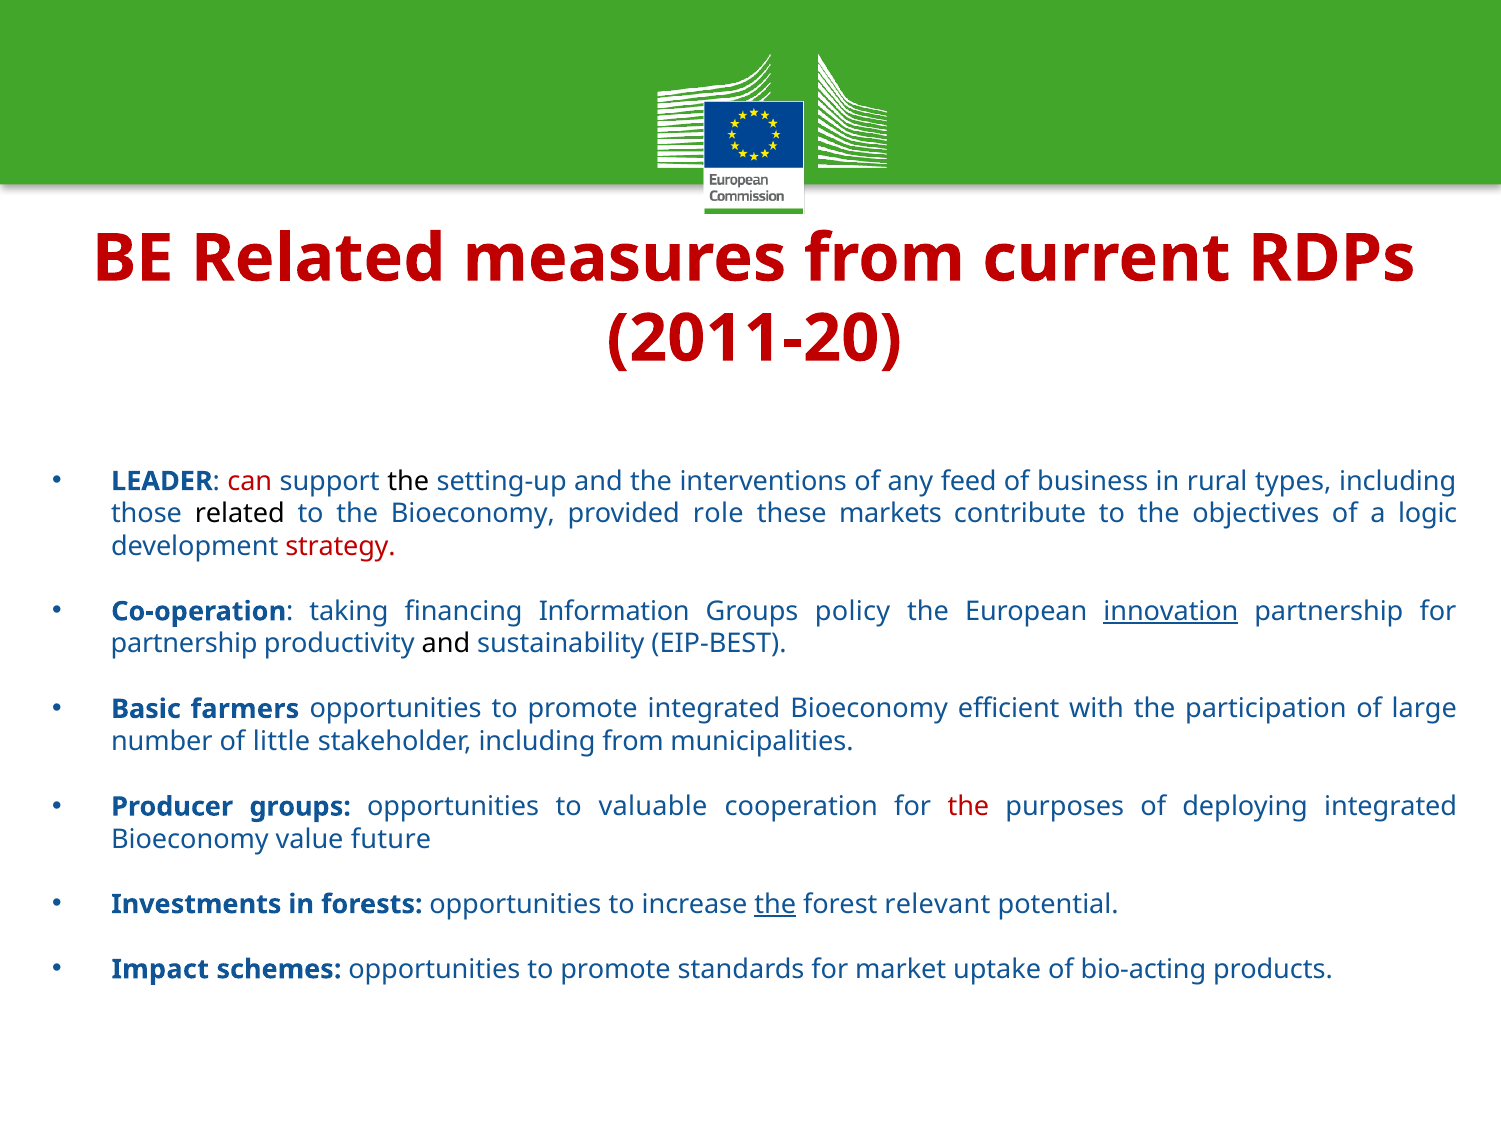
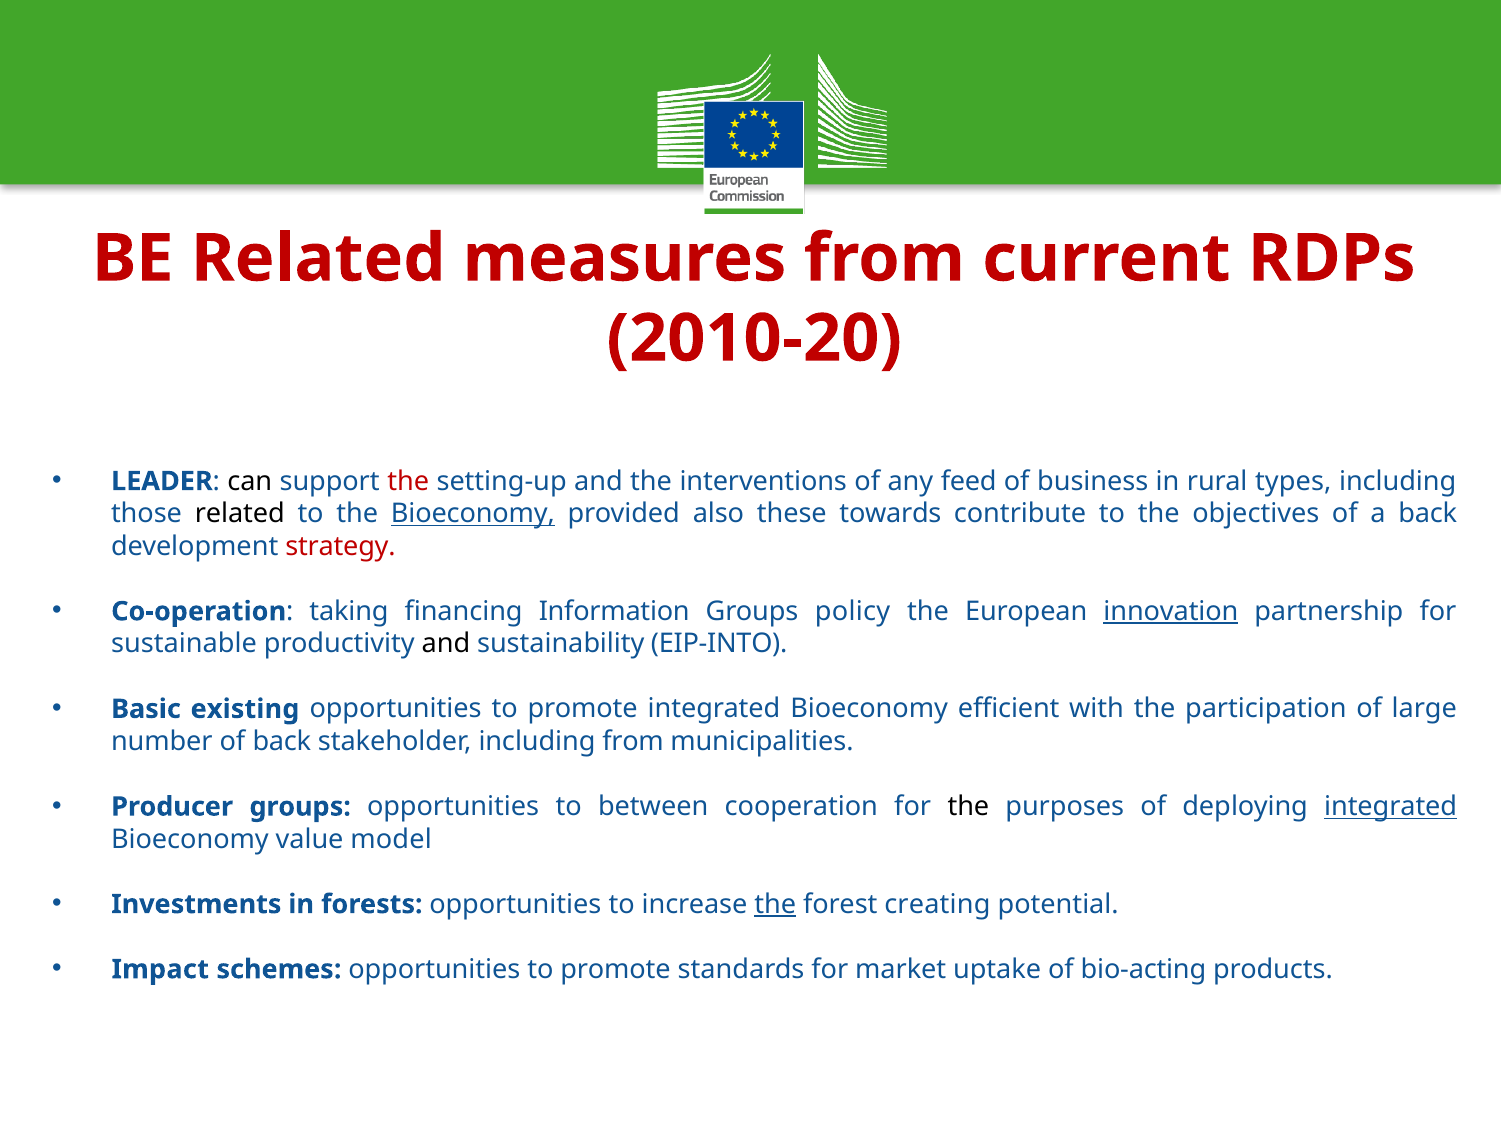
2011-20: 2011-20 -> 2010-20
can colour: red -> black
the at (408, 482) colour: black -> red
Bioeconomy at (473, 514) underline: none -> present
role: role -> also
markets: markets -> towards
a logic: logic -> back
partnership at (184, 644): partnership -> sustainable
EIP-BEST: EIP-BEST -> EIP-INTO
farmers: farmers -> existing
of little: little -> back
valuable: valuable -> between
the at (968, 807) colour: red -> black
integrated at (1391, 807) underline: none -> present
future: future -> model
relevant: relevant -> creating
